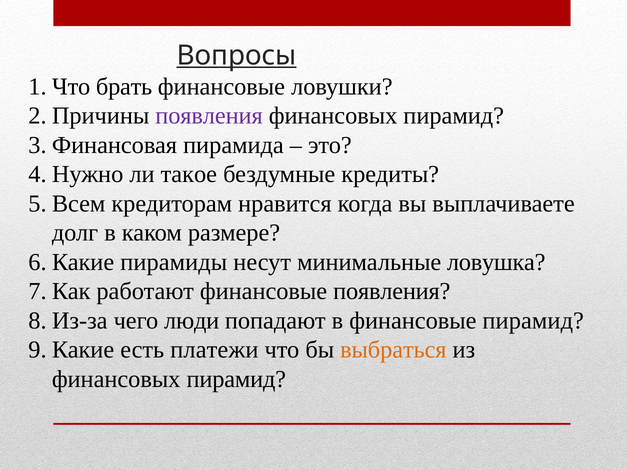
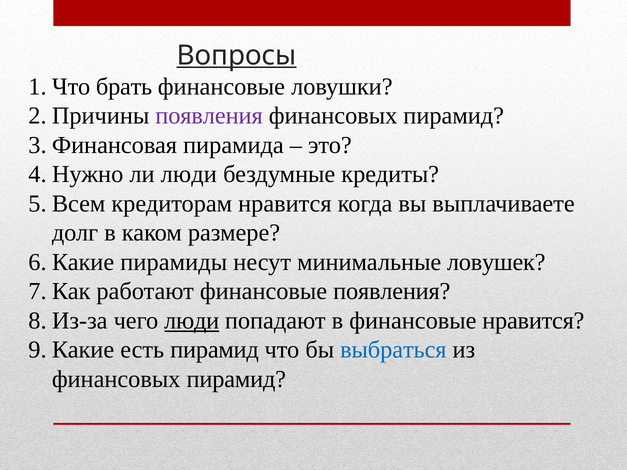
ли такое: такое -> люди
ловушка: ловушка -> ловушек
люди at (192, 321) underline: none -> present
финансовые пирамид: пирамид -> нравится
есть платежи: платежи -> пирамид
выбраться colour: orange -> blue
